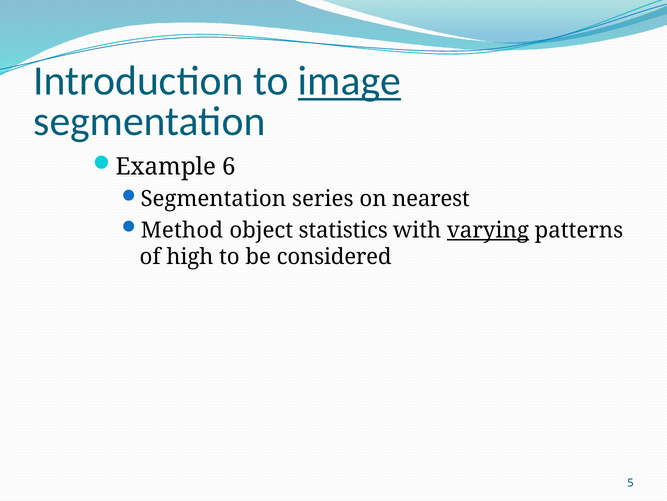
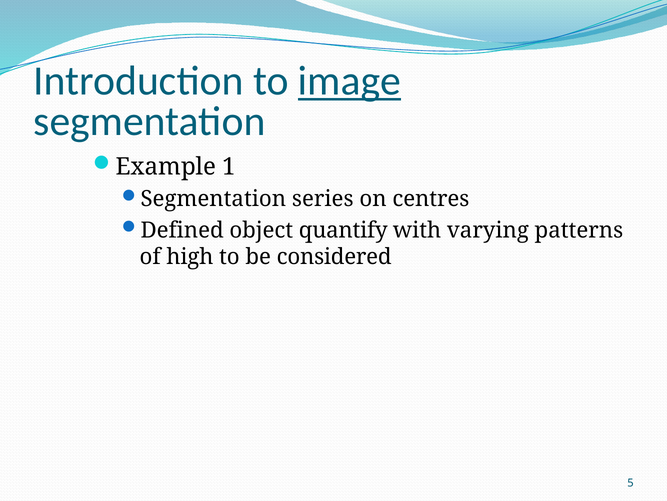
6: 6 -> 1
nearest: nearest -> centres
Method: Method -> Defined
statistics: statistics -> quantify
varying underline: present -> none
